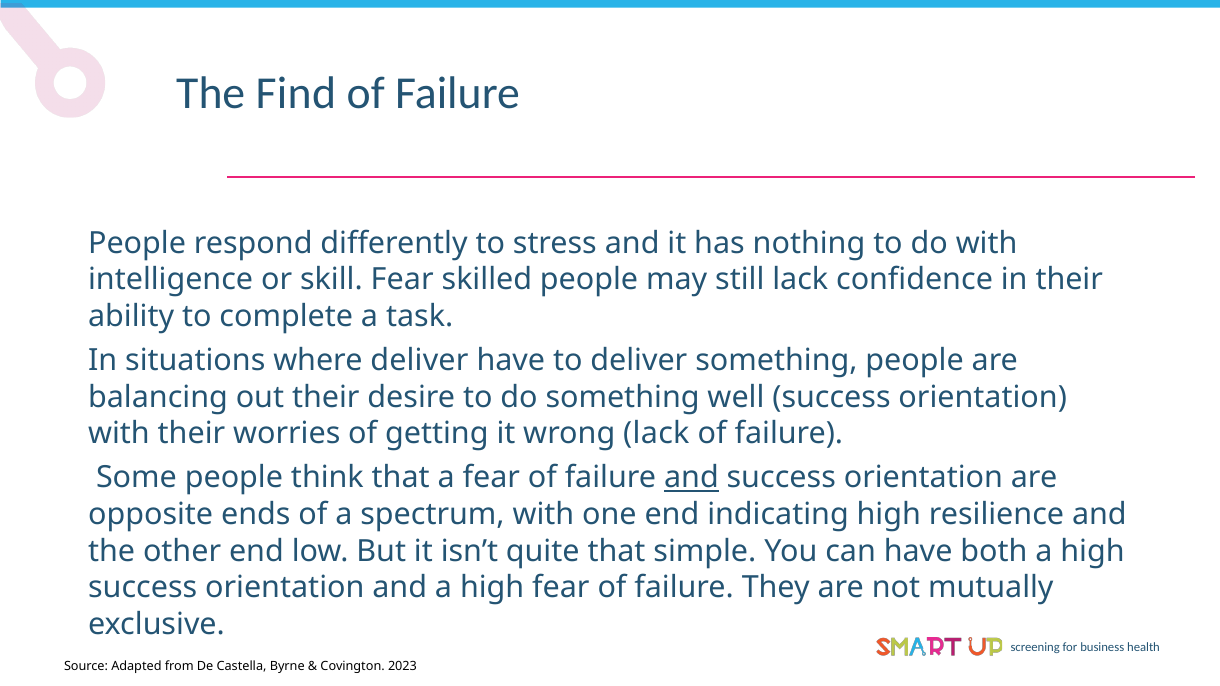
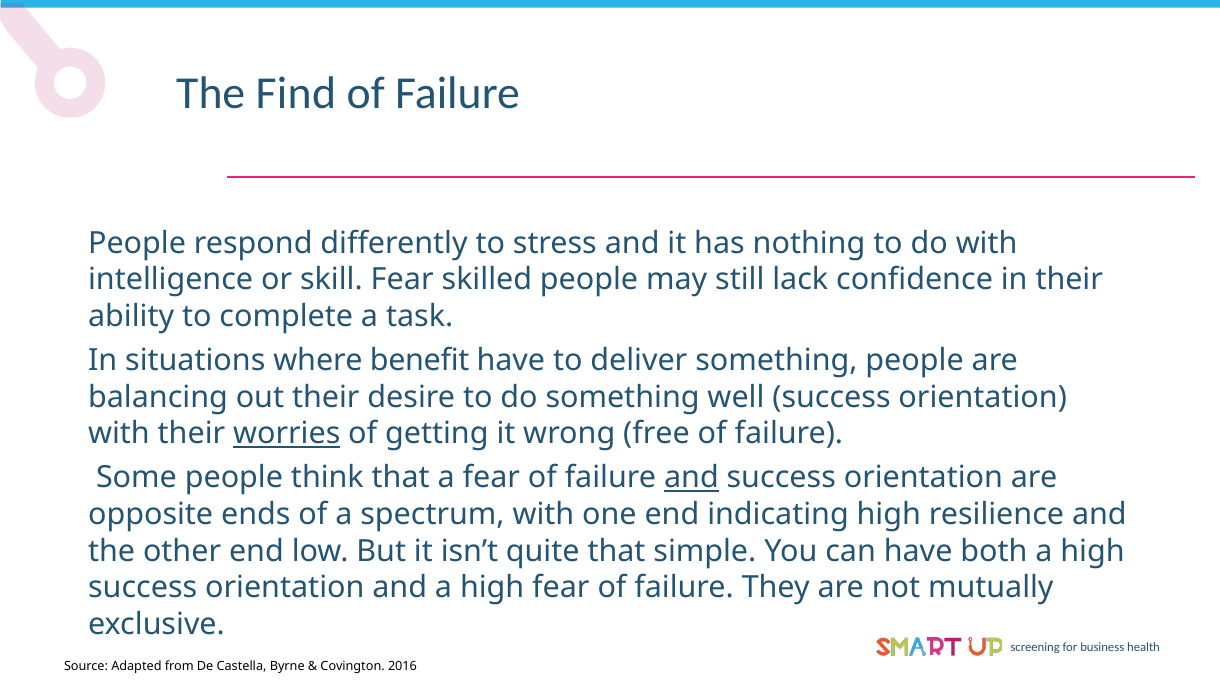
where deliver: deliver -> benefit
worries underline: none -> present
wrong lack: lack -> free
2023: 2023 -> 2016
